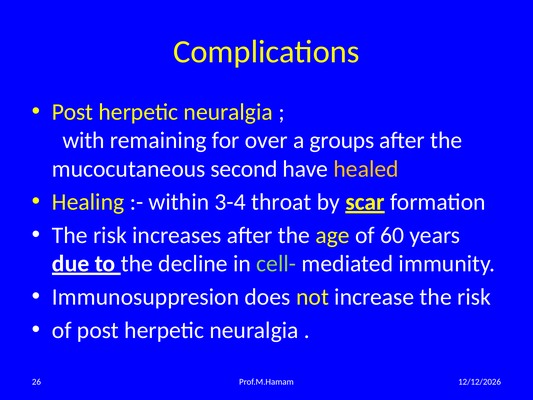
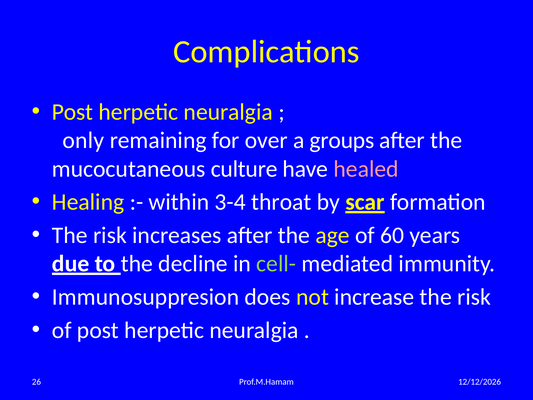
with: with -> only
second: second -> culture
healed colour: yellow -> pink
